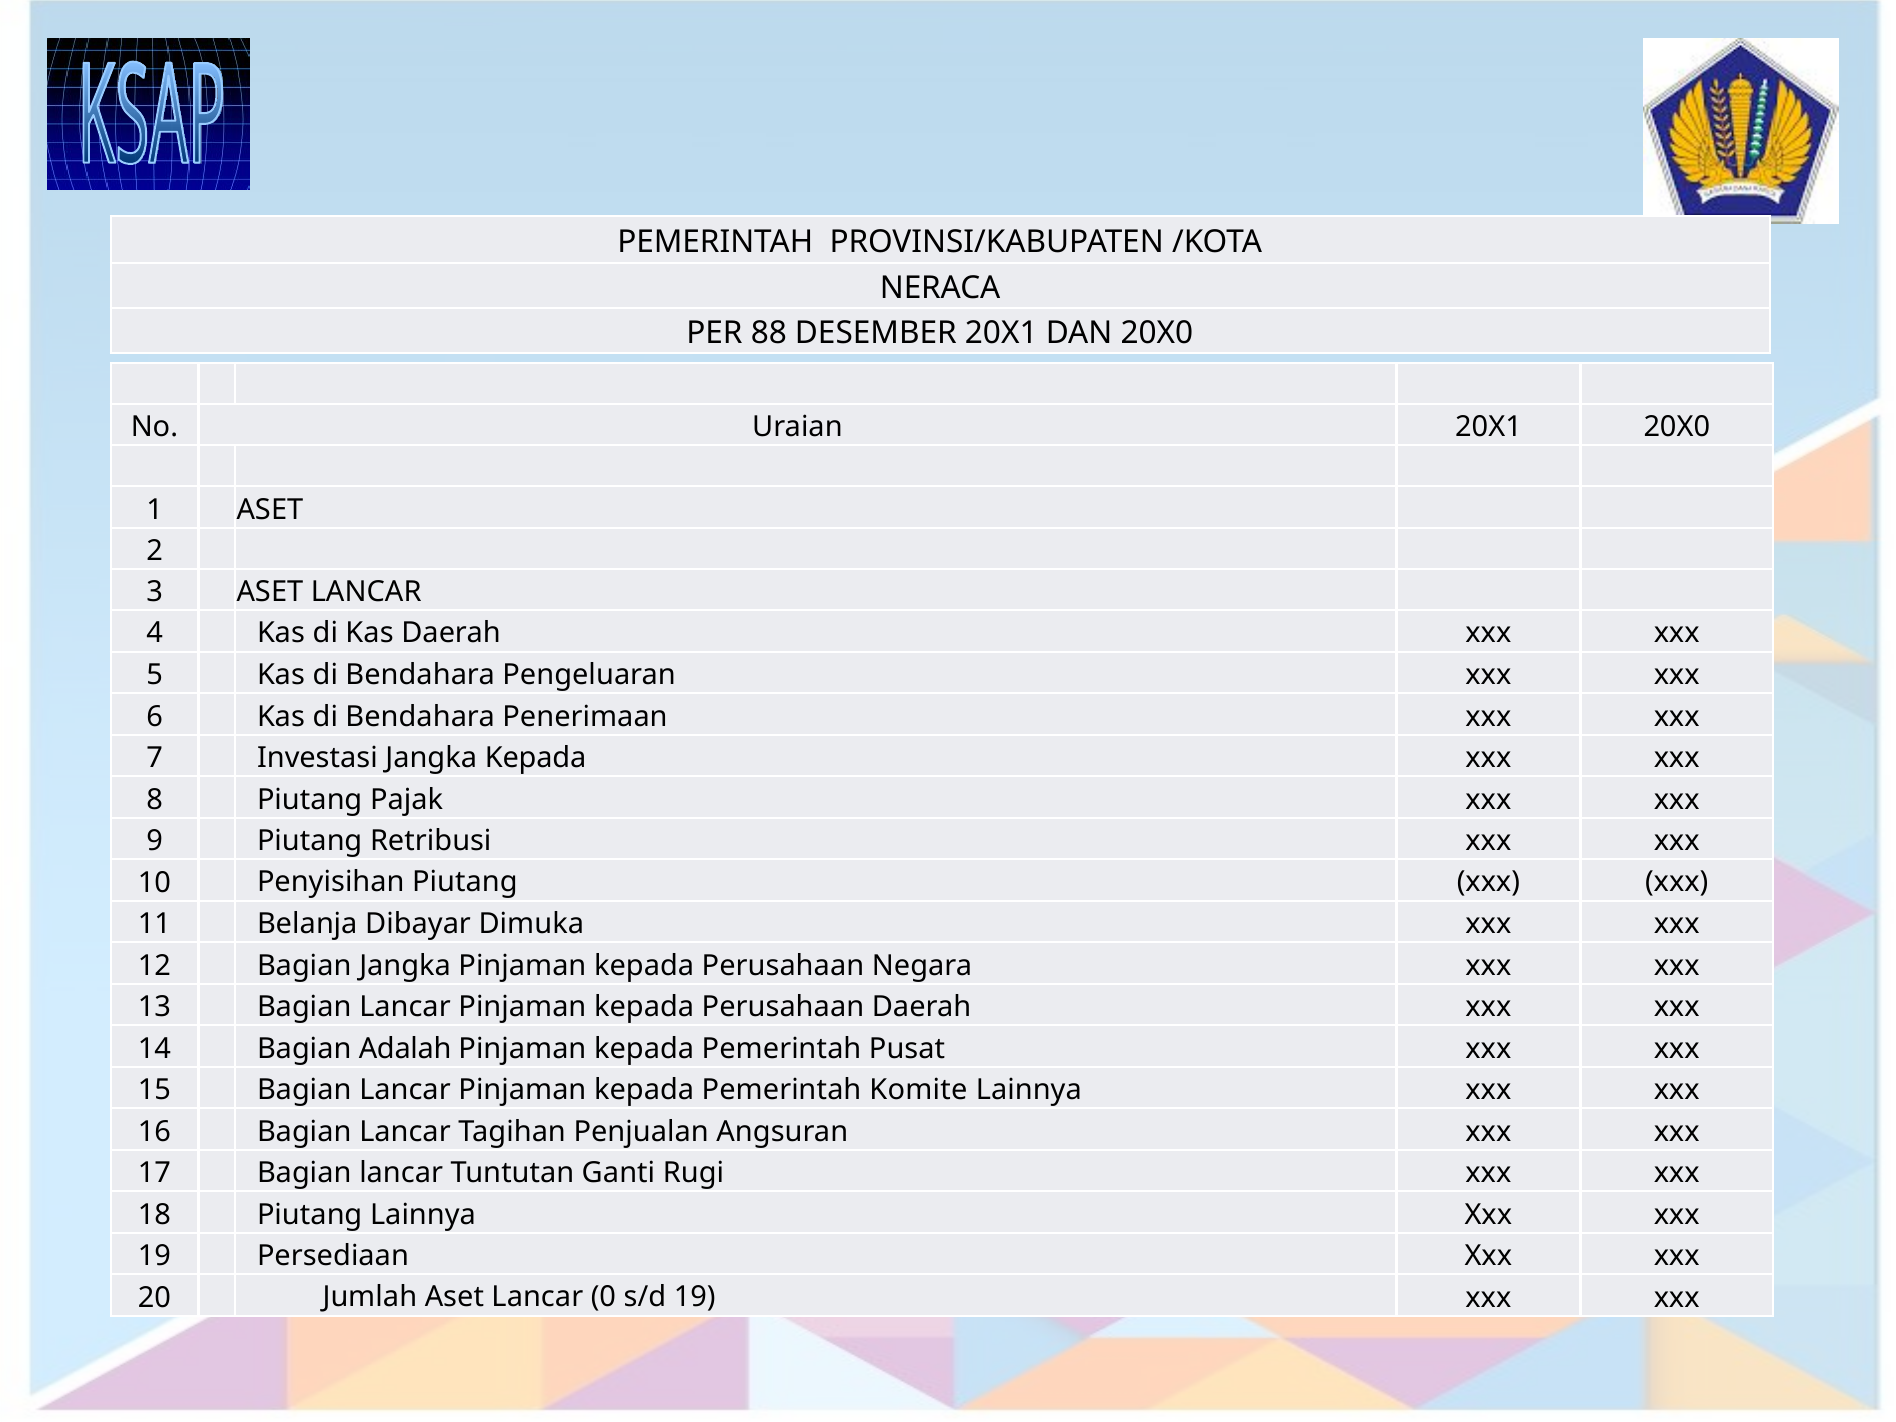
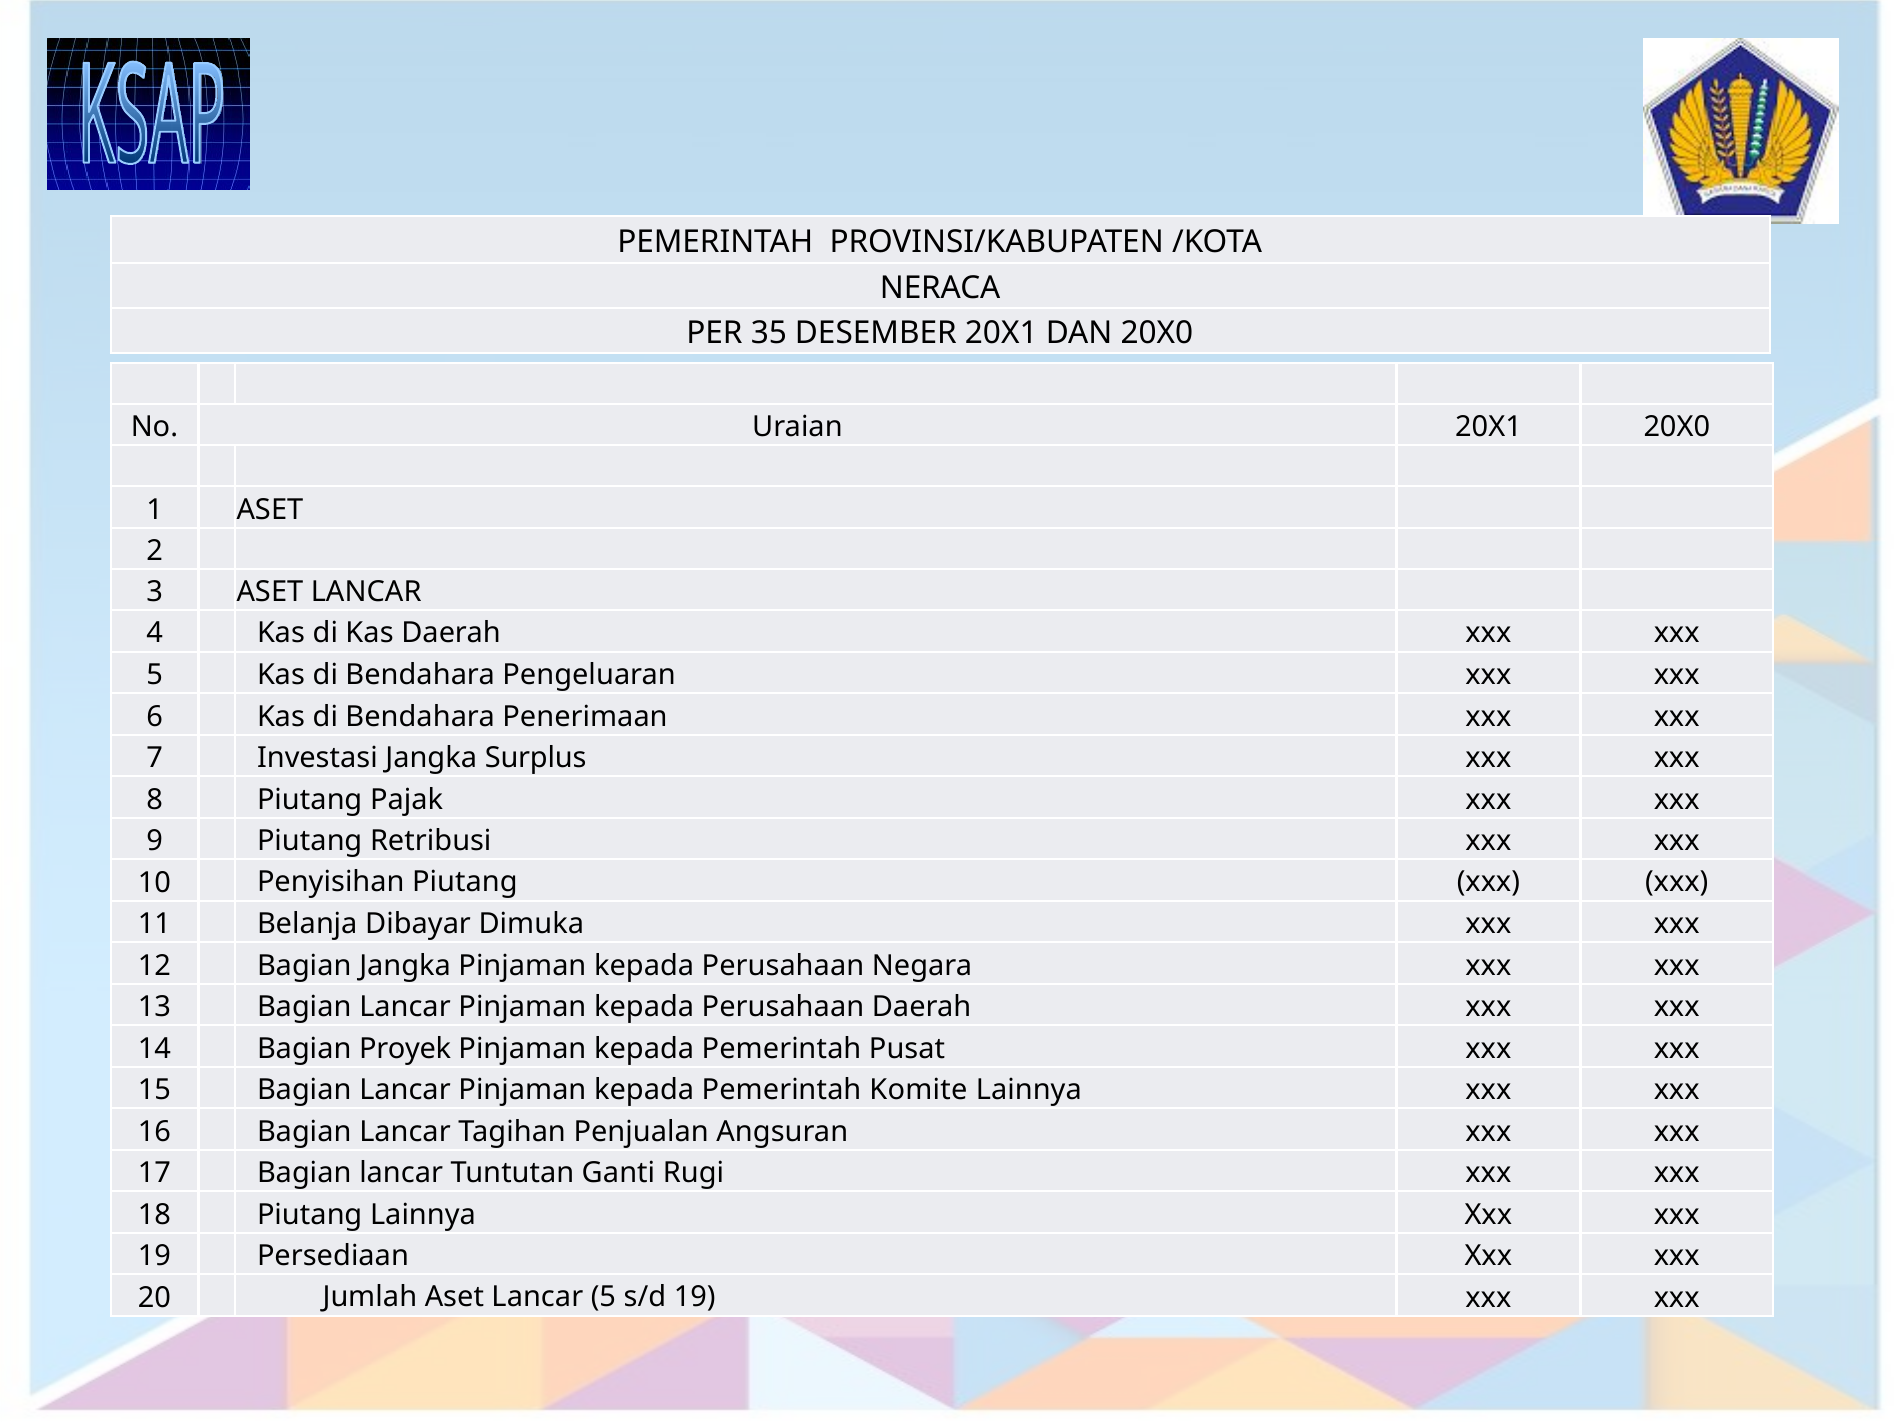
88: 88 -> 35
Jangka Kepada: Kepada -> Surplus
Adalah: Adalah -> Proyek
Lancar 0: 0 -> 5
